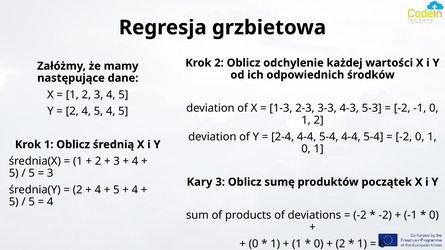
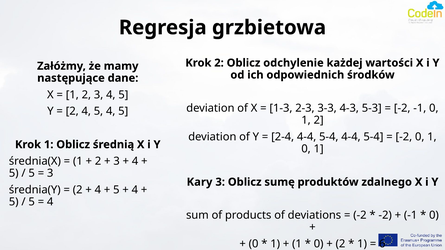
początek: początek -> zdalnego
